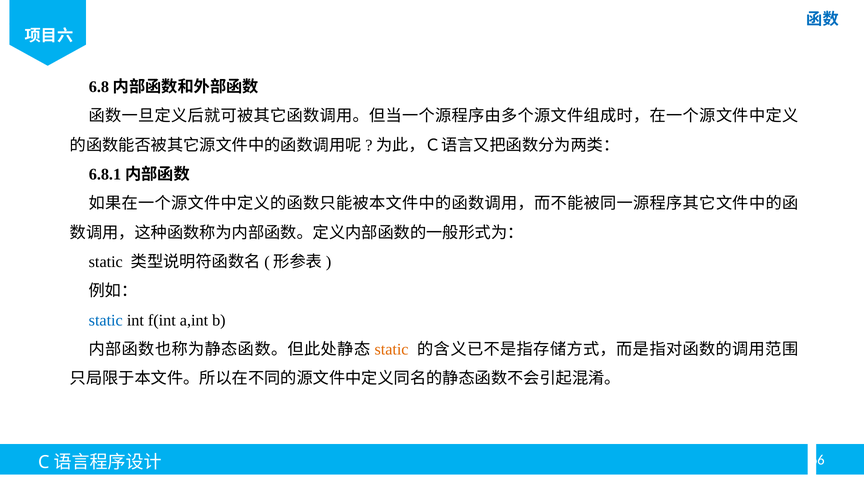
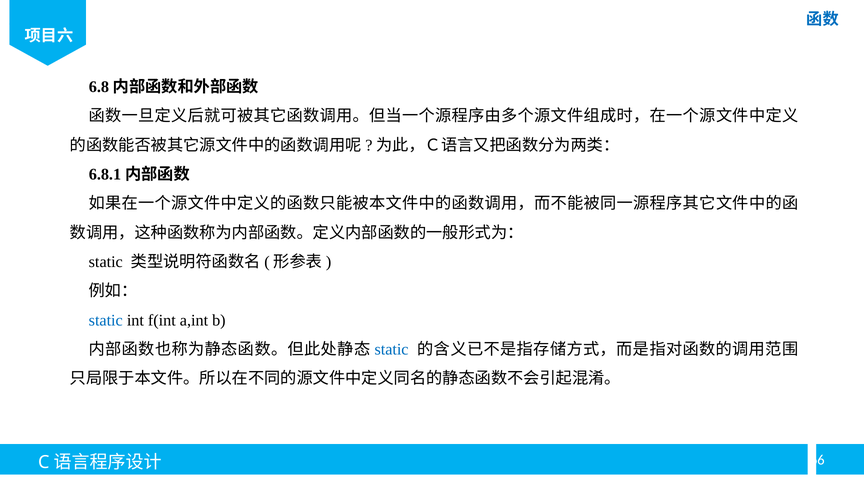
static at (392, 349) colour: orange -> blue
